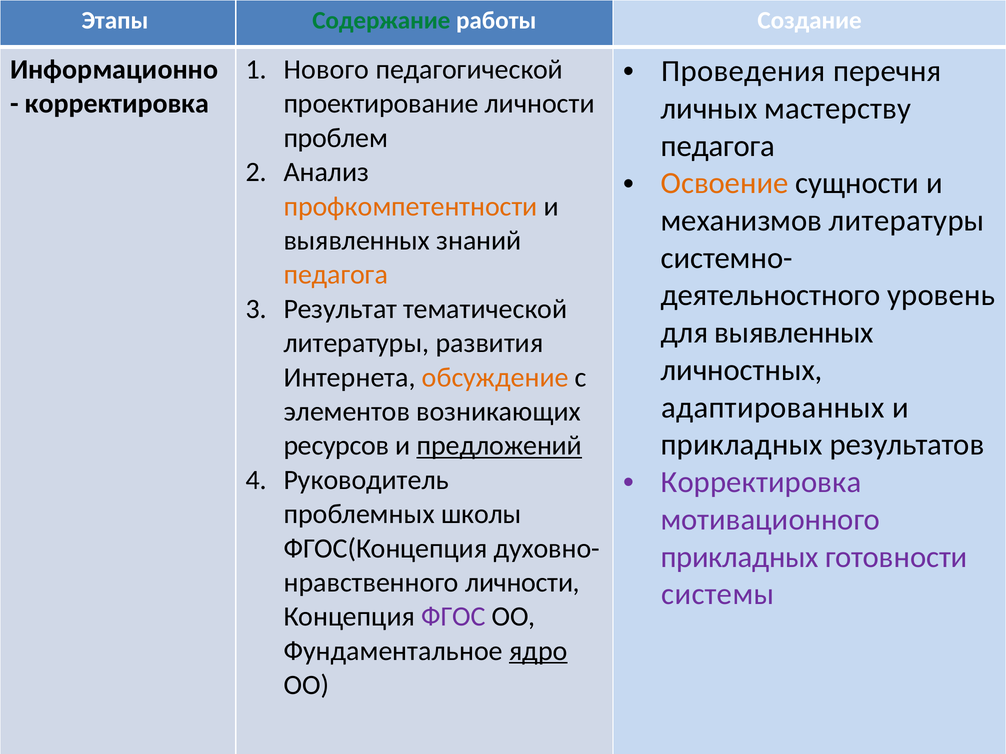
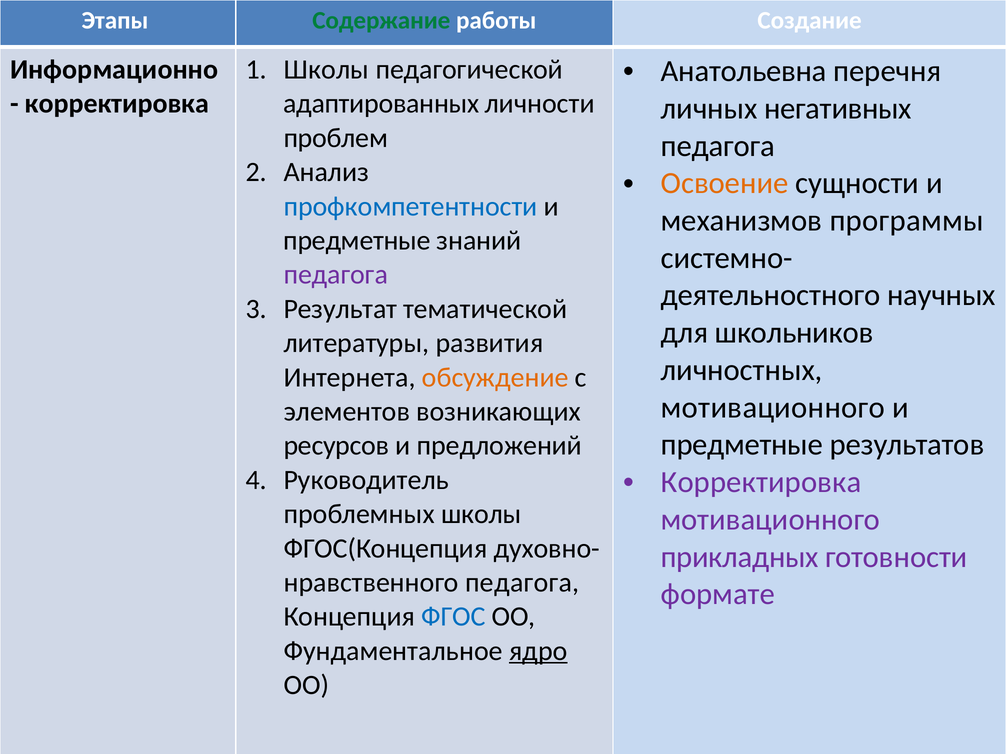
Проведения: Проведения -> Анатольевна
Нового at (326, 70): Нового -> Школы
проектирование: проектирование -> адаптированных
мастерству: мастерству -> негативных
профкомпетентности colour: orange -> blue
механизмов литературы: литературы -> программы
выявленных at (357, 241): выявленных -> предметные
педагога at (336, 275) colour: orange -> purple
уровень: уровень -> научных
для выявленных: выявленных -> школьников
адаптированных at (773, 408): адаптированных -> мотивационного
прикладных at (742, 445): прикладных -> предметные
предложений underline: present -> none
личности at (522, 583): личности -> педагога
системы: системы -> формате
ФГОС colour: purple -> blue
